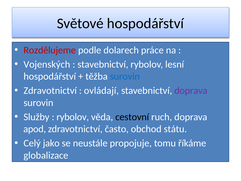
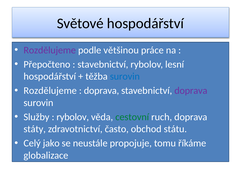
Rozdělujeme at (50, 50) colour: red -> purple
dolarech: dolarech -> většinou
Vojenských: Vojenských -> Přepočteno
Zdravotnictví at (50, 91): Zdravotnictví -> Rozdělujeme
ovládají at (101, 91): ovládají -> doprava
cestovní colour: black -> green
apod: apod -> státy
